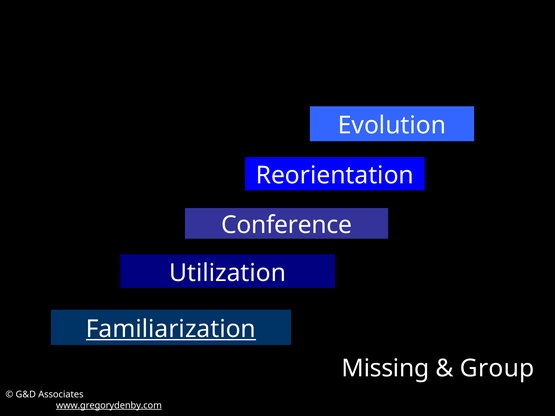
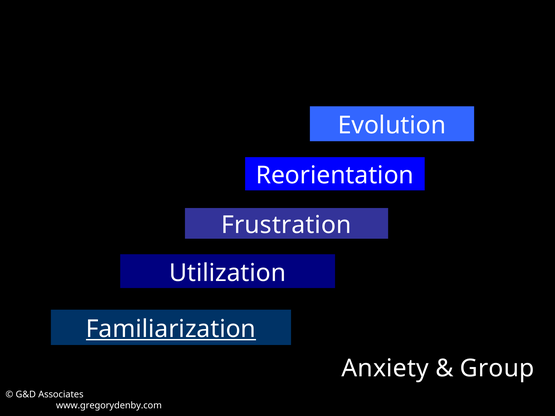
Conference: Conference -> Frustration
Missing: Missing -> Anxiety
www.gregorydenby.com underline: present -> none
